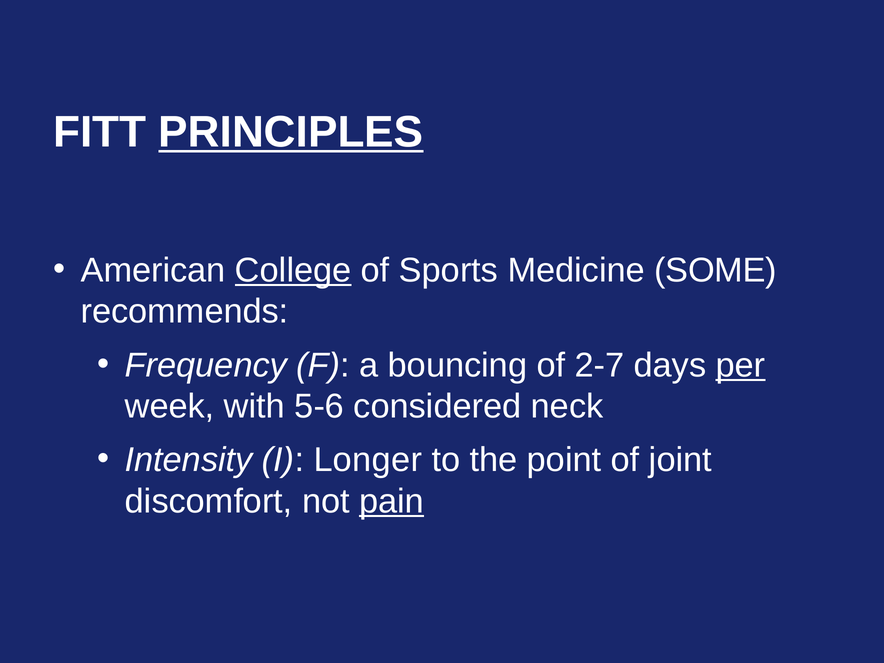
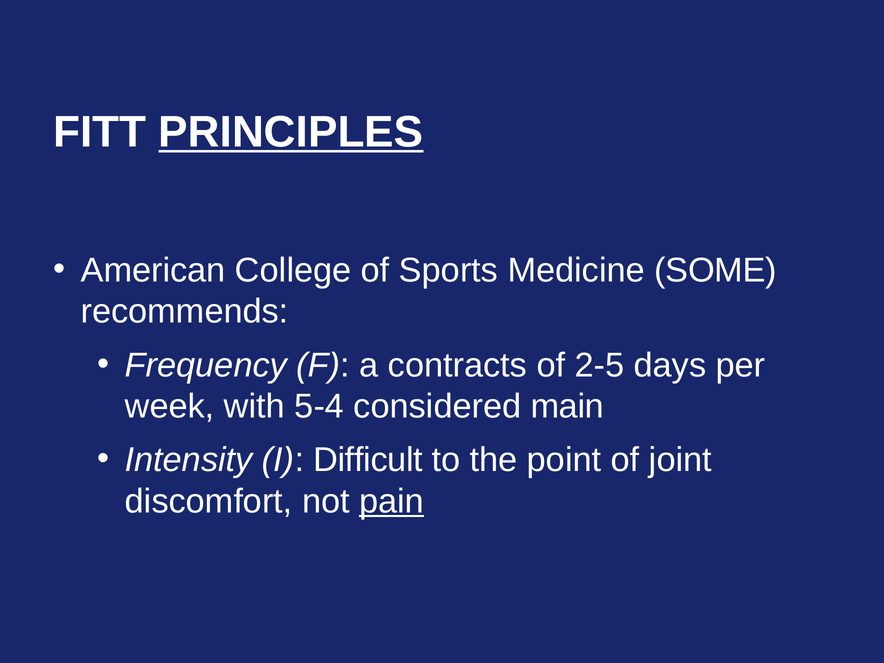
College underline: present -> none
bouncing: bouncing -> contracts
2-7: 2-7 -> 2-5
per underline: present -> none
5-6: 5-6 -> 5-4
neck: neck -> main
Longer: Longer -> Difficult
